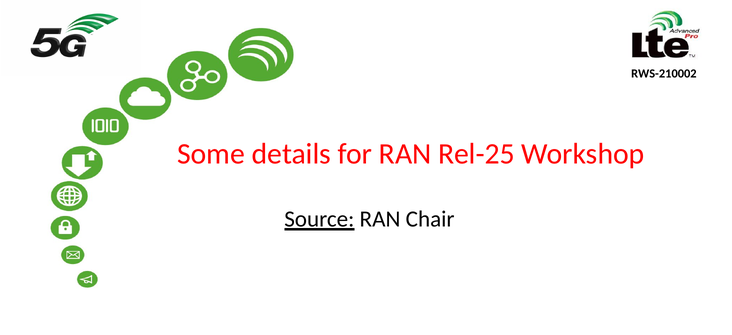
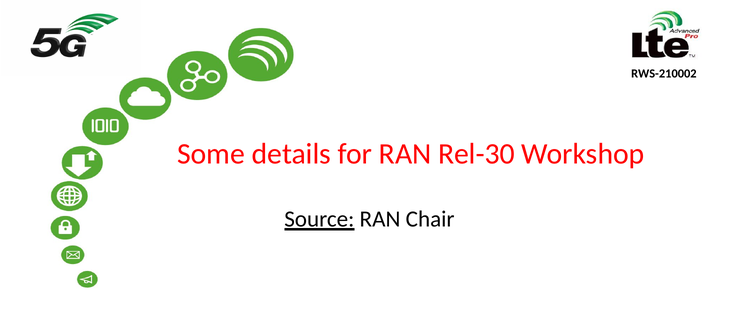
Rel-25: Rel-25 -> Rel-30
